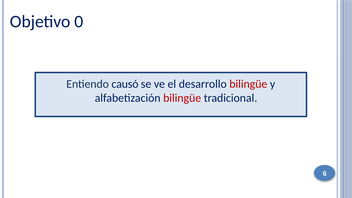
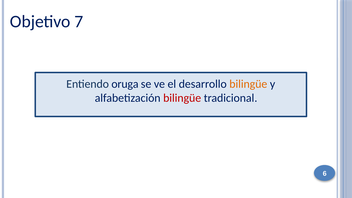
0: 0 -> 7
causó: causó -> oruga
bilingüe at (248, 84) colour: red -> orange
